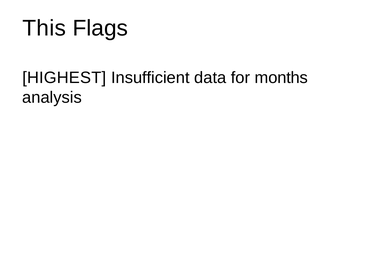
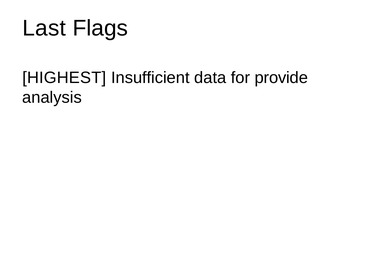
This: This -> Last
months: months -> provide
